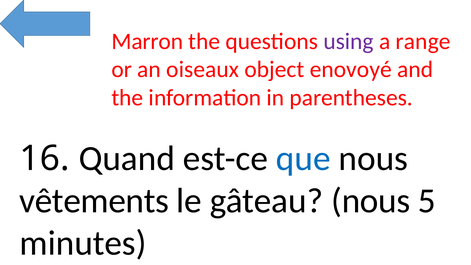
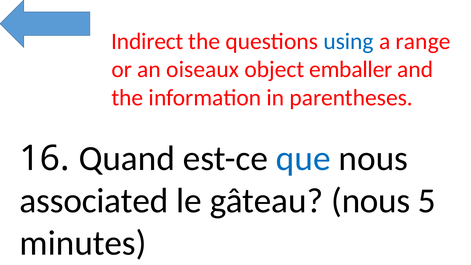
Marron: Marron -> Indirect
using colour: purple -> blue
enovoyé: enovoyé -> emballer
vêtements: vêtements -> associated
